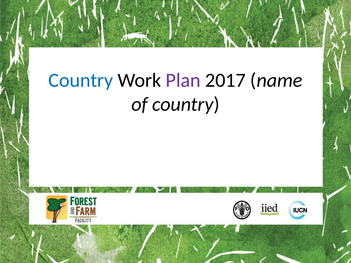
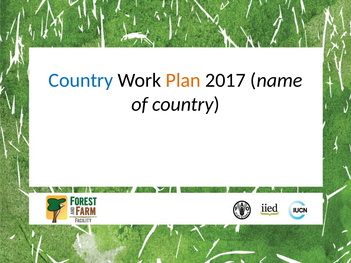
Plan colour: purple -> orange
